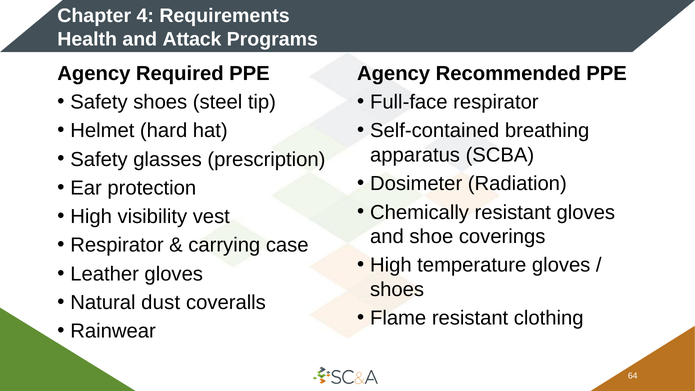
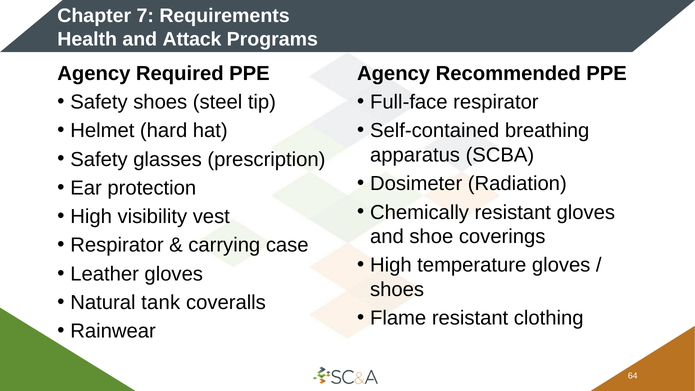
4: 4 -> 7
dust: dust -> tank
